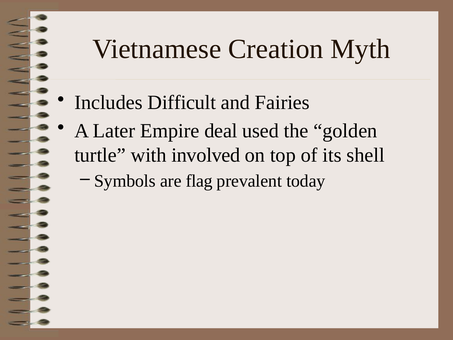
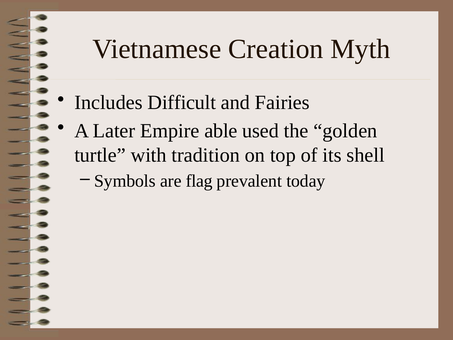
deal: deal -> able
involved: involved -> tradition
